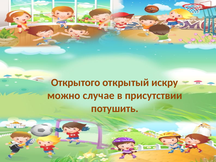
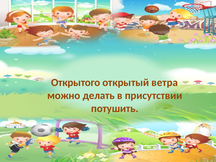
искру: искру -> ветра
случае: случае -> делать
